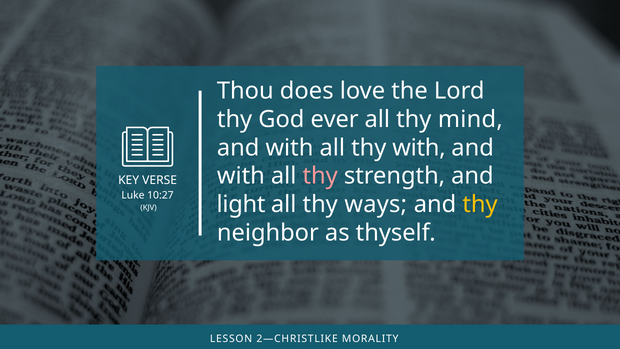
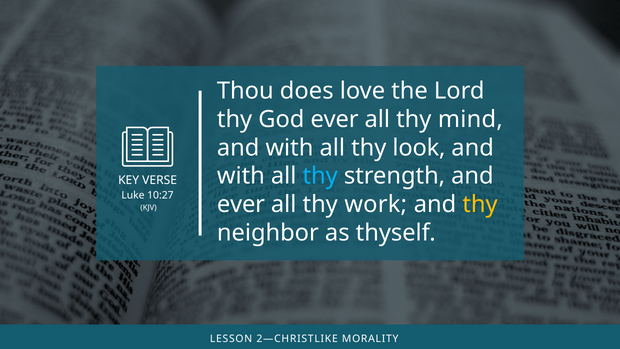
thy with: with -> look
thy at (320, 176) colour: pink -> light blue
light at (241, 204): light -> ever
ways: ways -> work
